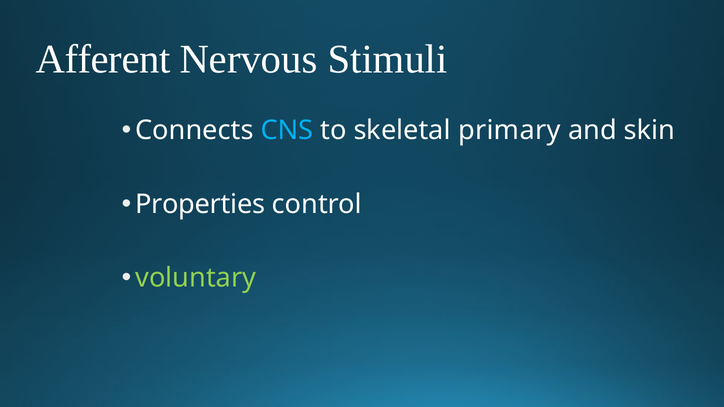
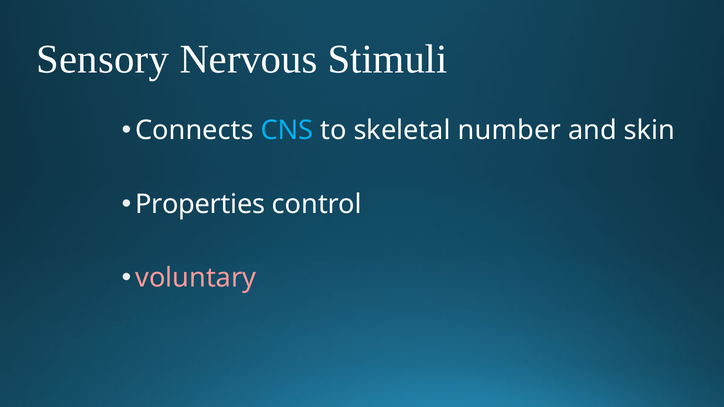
Afferent: Afferent -> Sensory
primary: primary -> number
voluntary colour: light green -> pink
